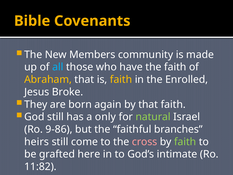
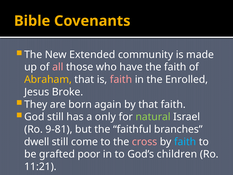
Members: Members -> Extended
all colour: light blue -> pink
faith at (121, 79) colour: yellow -> pink
9-86: 9-86 -> 9-81
heirs: heirs -> dwell
faith at (185, 142) colour: light green -> light blue
here: here -> poor
intimate: intimate -> children
11:82: 11:82 -> 11:21
